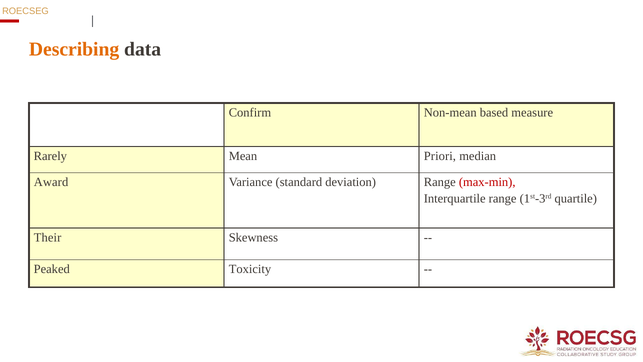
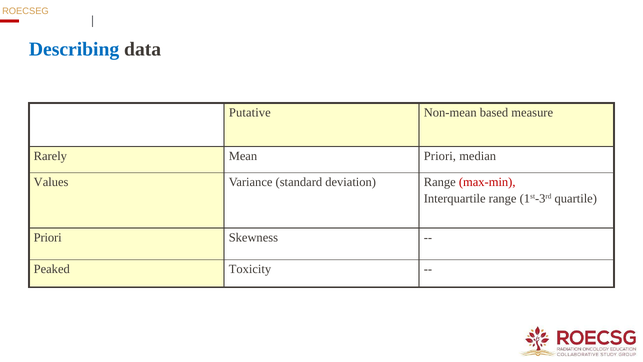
Describing colour: orange -> blue
Confirm: Confirm -> Putative
Award: Award -> Values
Their at (48, 237): Their -> Priori
